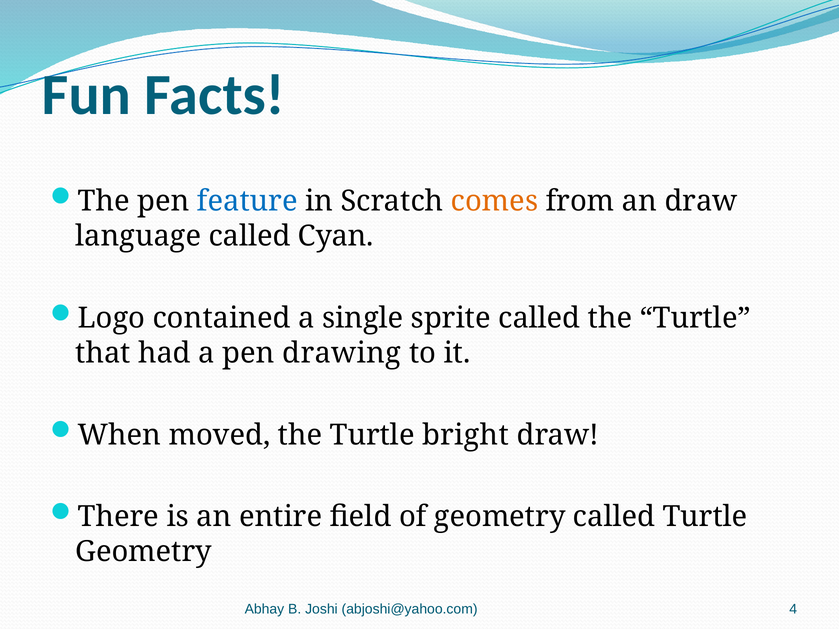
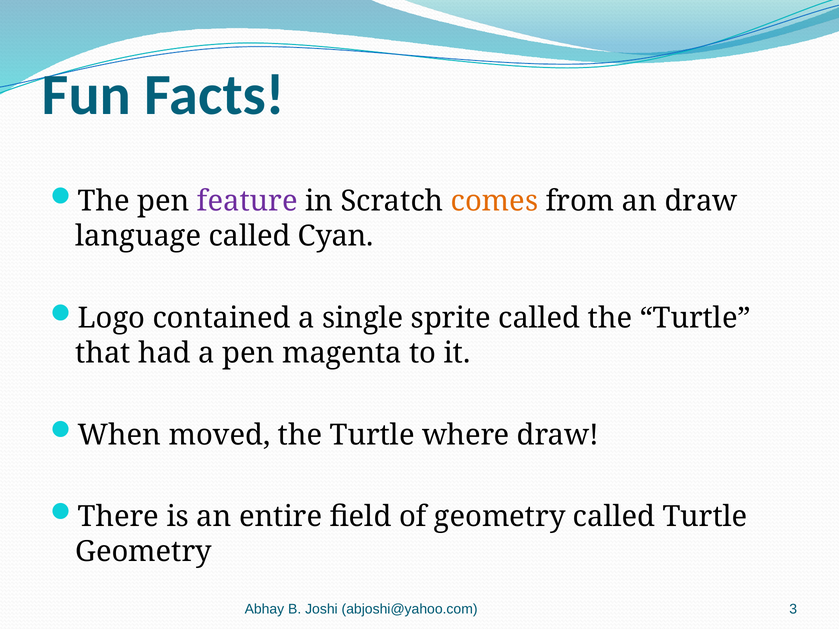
feature colour: blue -> purple
drawing: drawing -> magenta
bright: bright -> where
4: 4 -> 3
